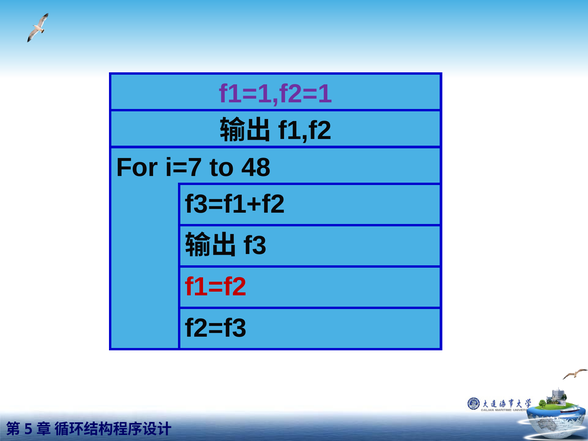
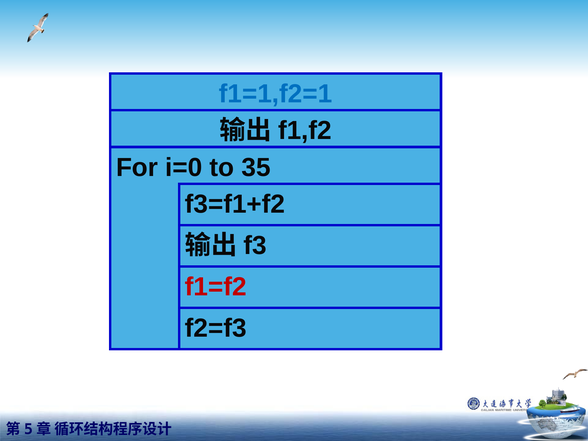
f1=1,f2=1 colour: purple -> blue
i=7: i=7 -> i=0
48: 48 -> 35
